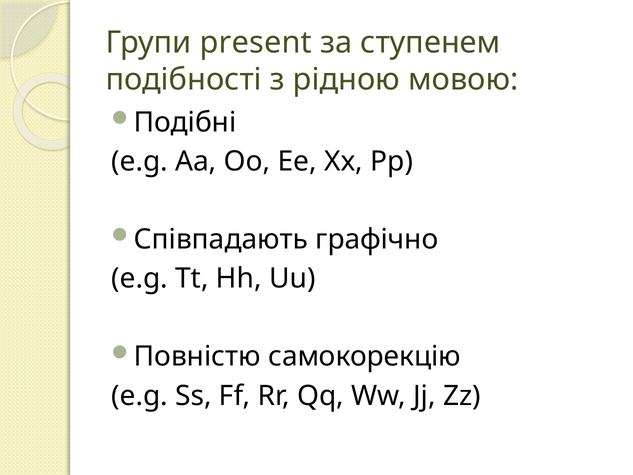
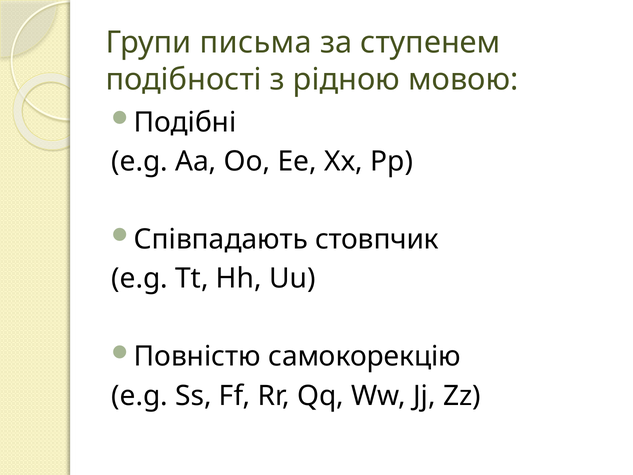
present: present -> письма
графічно: графічно -> стовпчик
